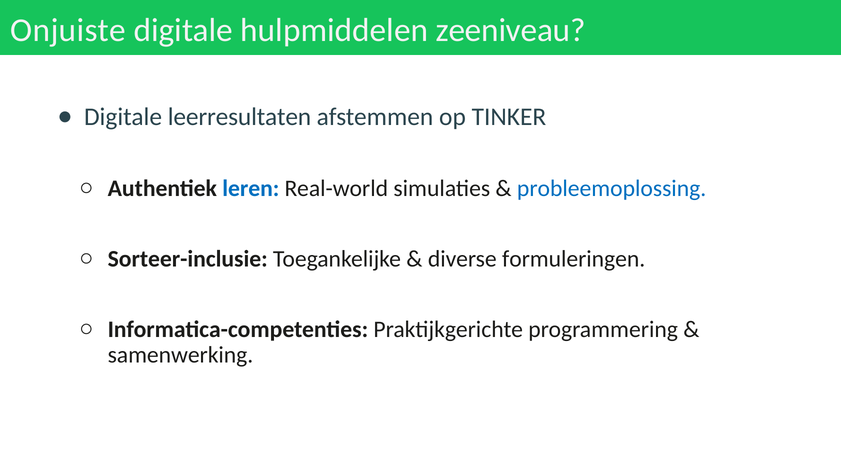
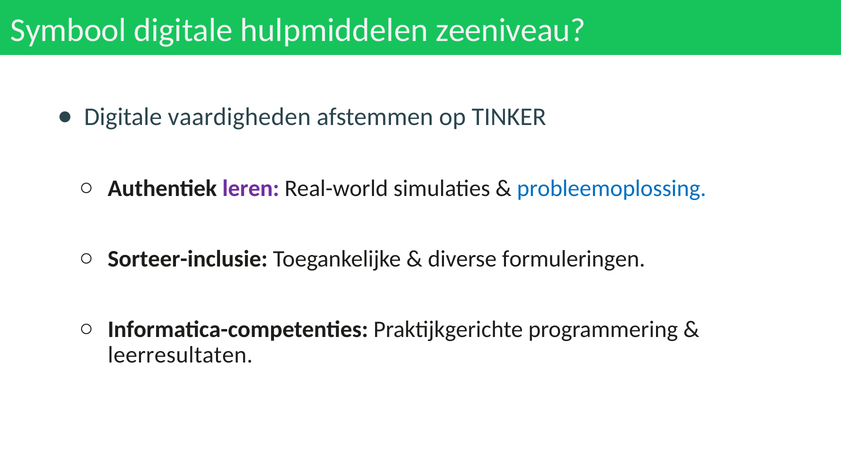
Onjuiste: Onjuiste -> Symbool
leerresultaten: leerresultaten -> vaardigheden
leren colour: blue -> purple
samenwerking: samenwerking -> leerresultaten
